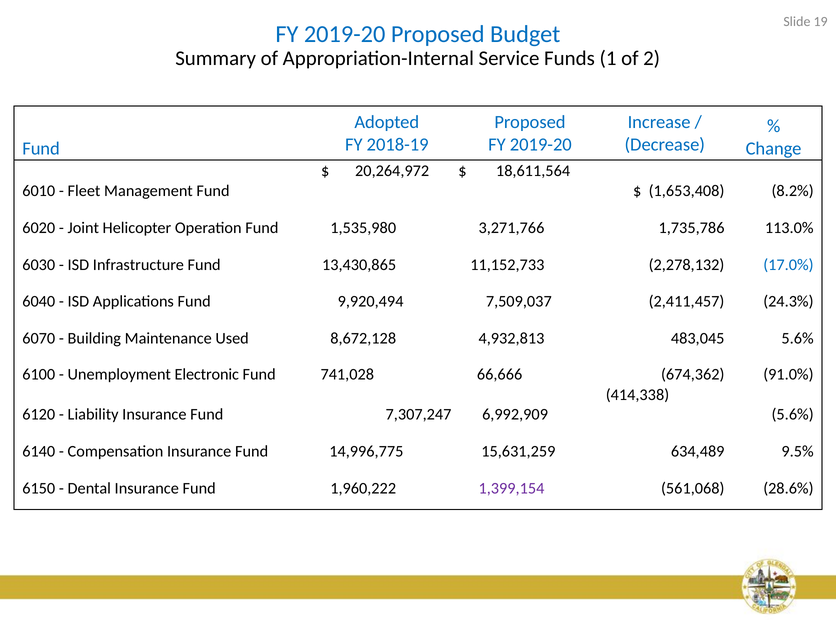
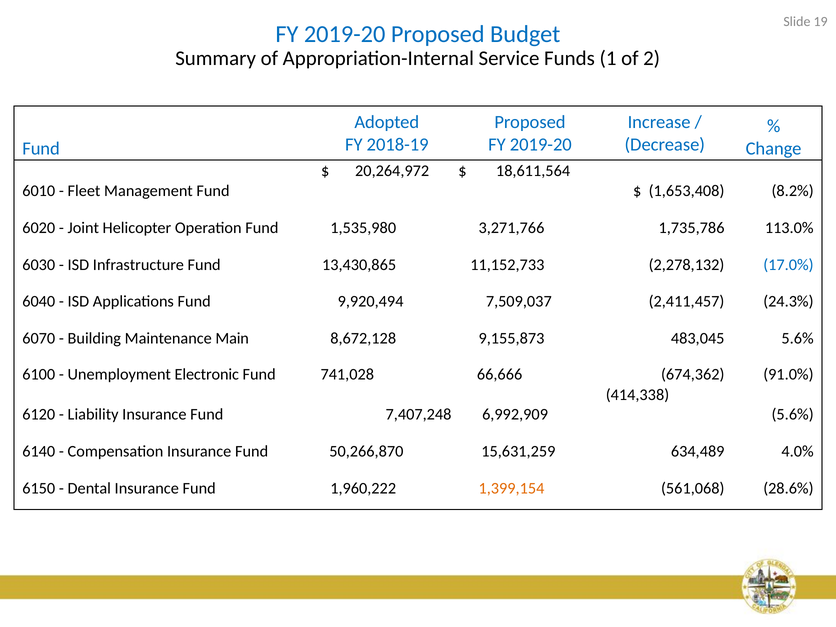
Used: Used -> Main
4,932,813: 4,932,813 -> 9,155,873
7,307,247: 7,307,247 -> 7,407,248
14,996,775: 14,996,775 -> 50,266,870
9.5%: 9.5% -> 4.0%
1,399,154 colour: purple -> orange
